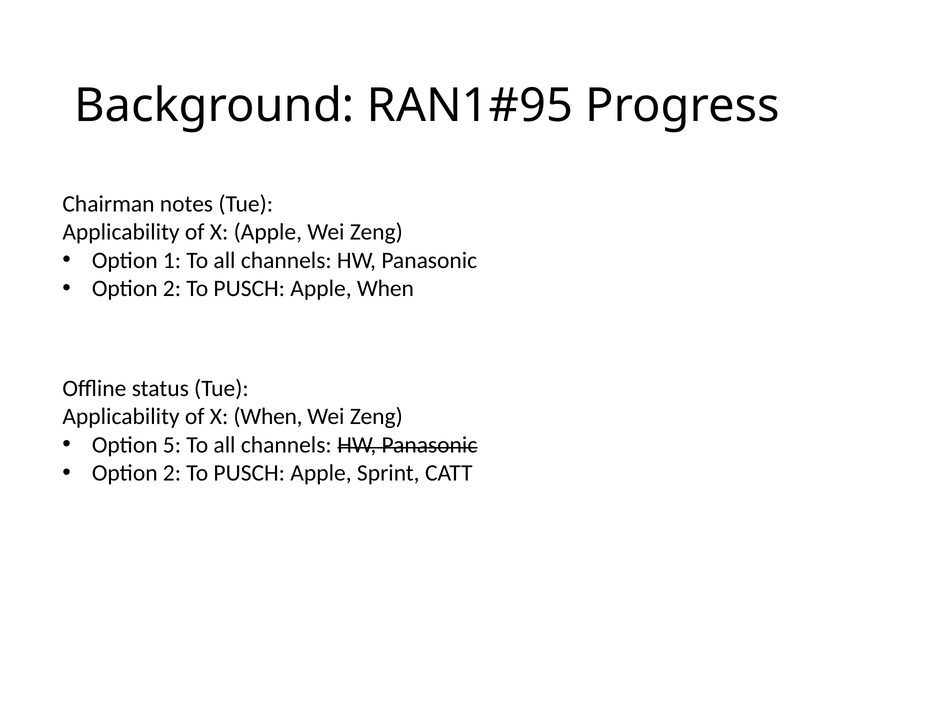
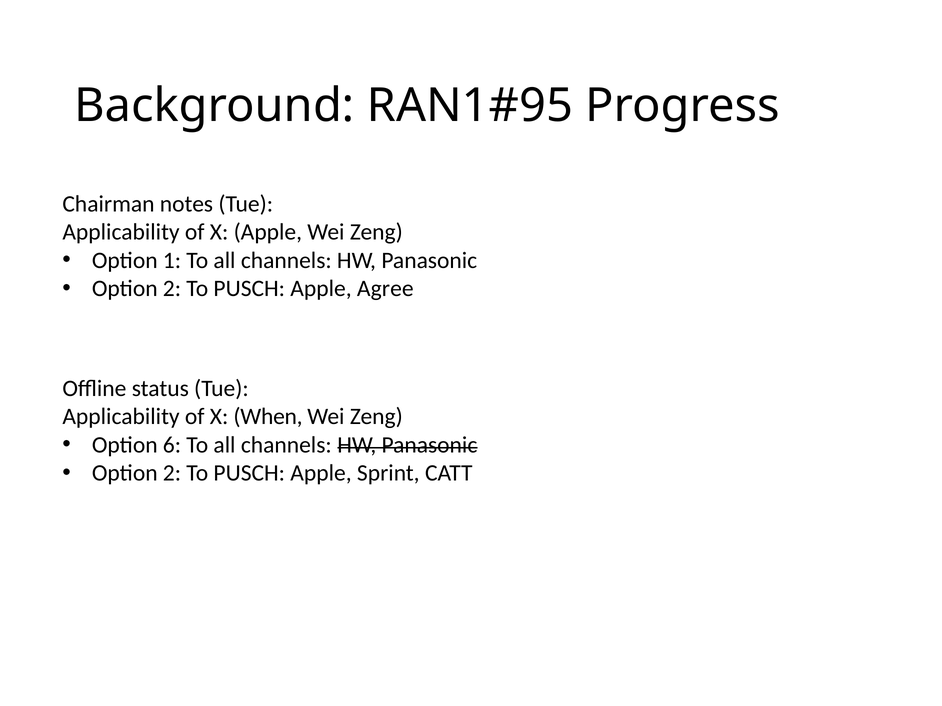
Apple When: When -> Agree
5: 5 -> 6
